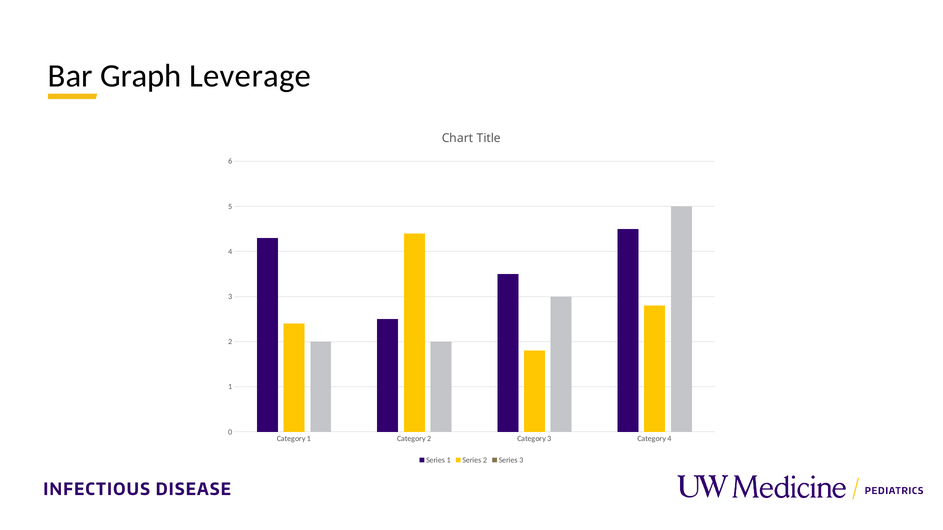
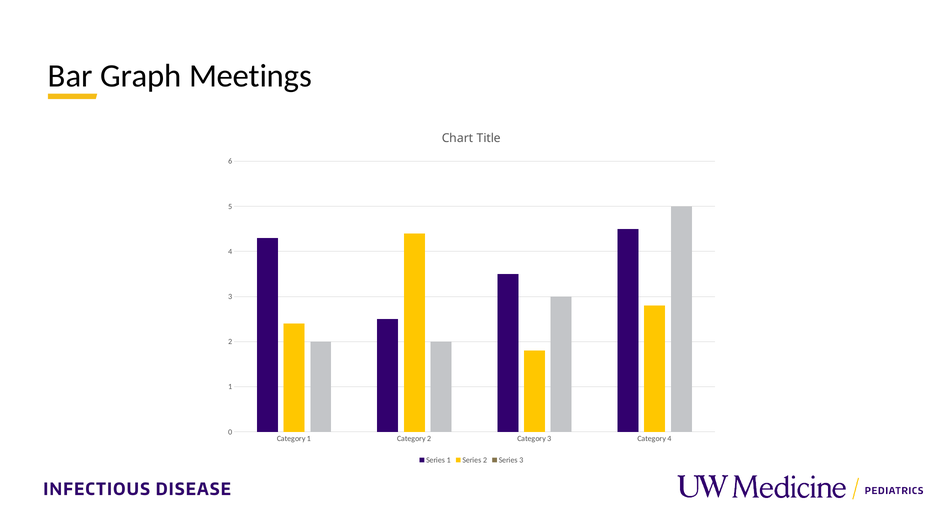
Leverage: Leverage -> Meetings
